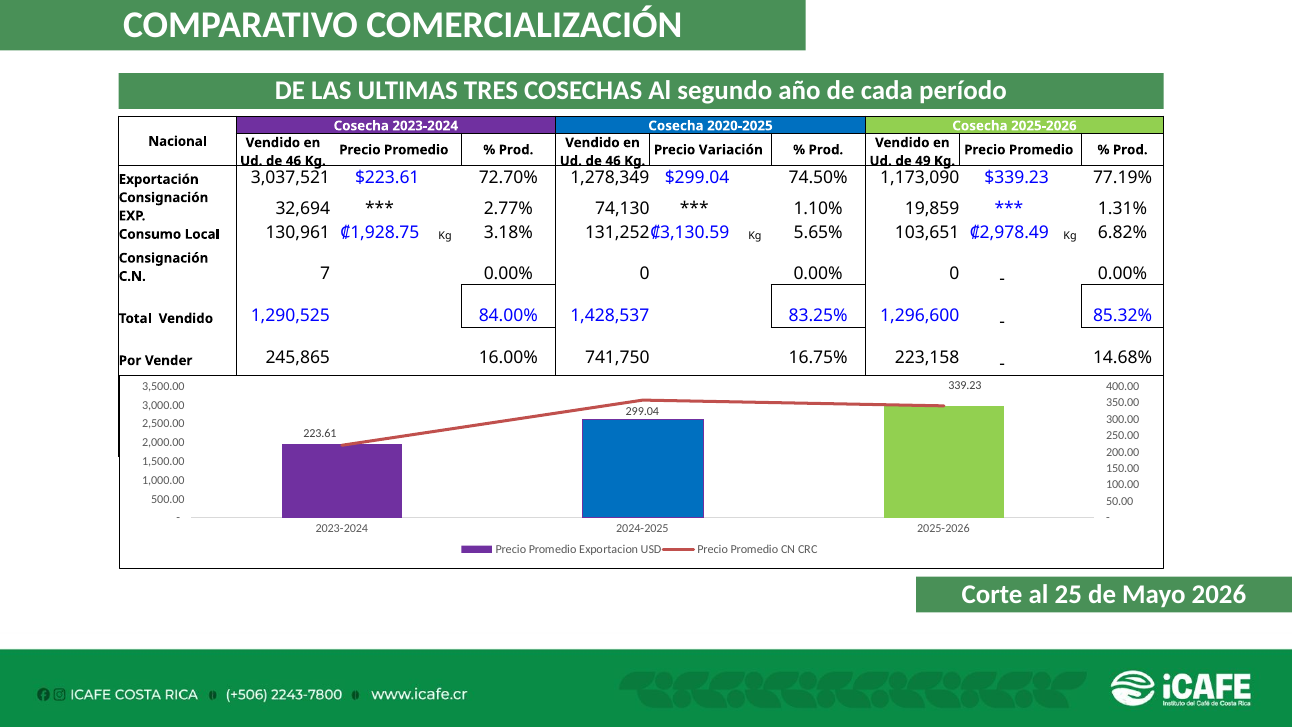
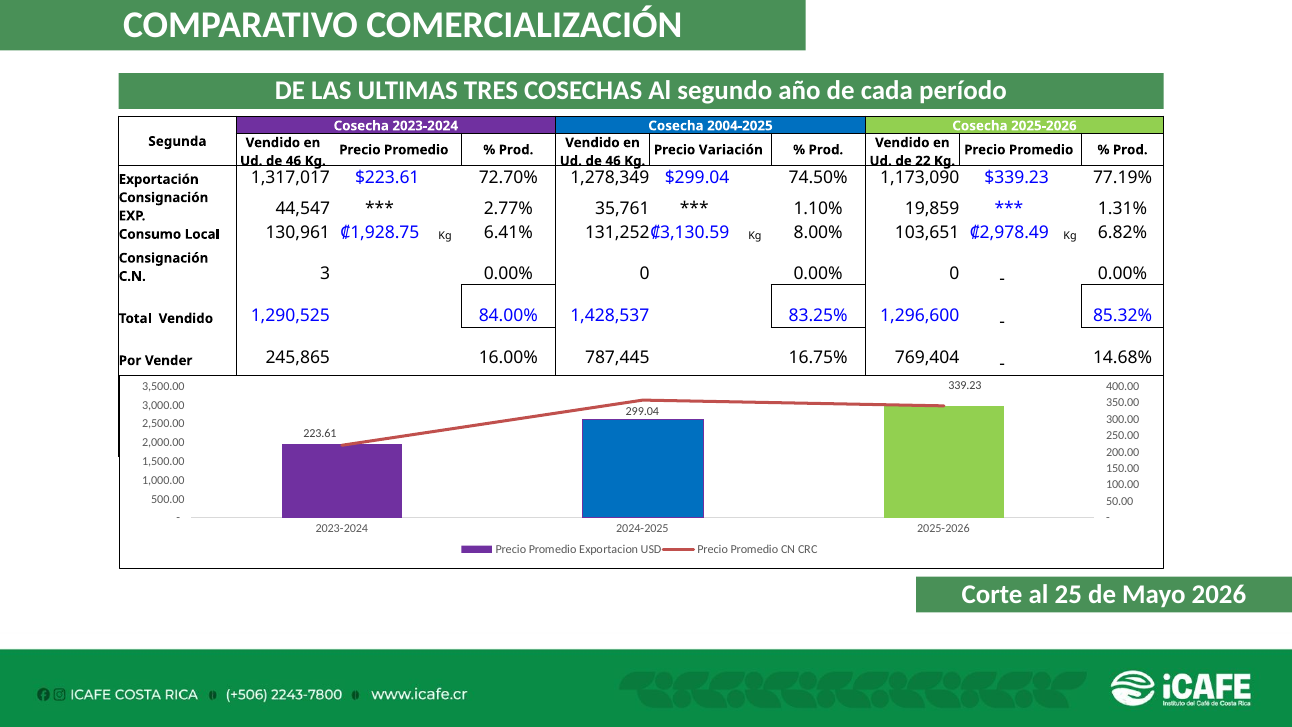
2020-2025: 2020-2025 -> 2004-2025
Nacional: Nacional -> Segunda
49: 49 -> 22
3,037,521: 3,037,521 -> 1,317,017
32,694: 32,694 -> 44,547
74,130: 74,130 -> 35,761
3.18%: 3.18% -> 6.41%
5.65%: 5.65% -> 8.00%
7: 7 -> 3
741,750: 741,750 -> 787,445
223,158: 223,158 -> 769,404
